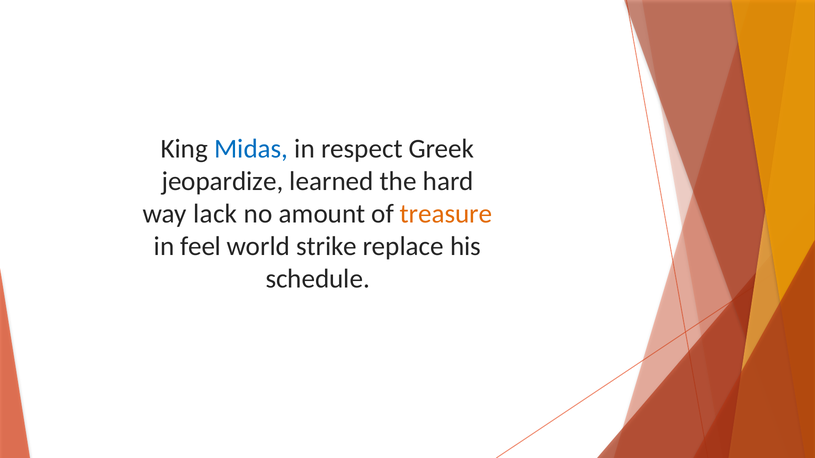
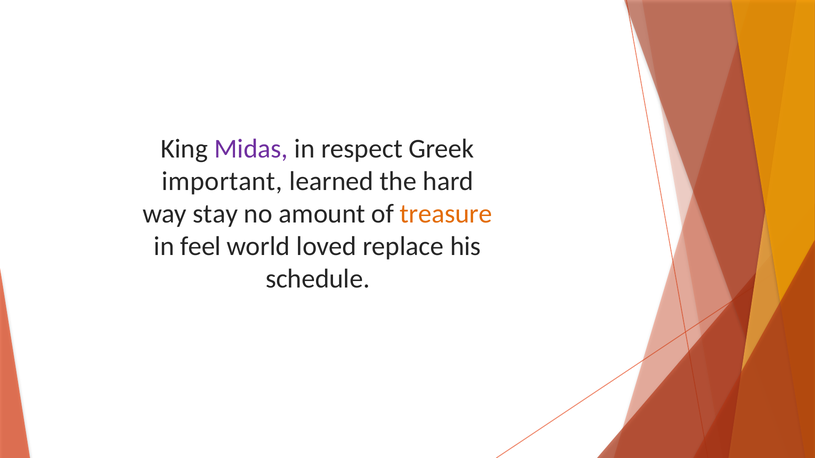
Midas colour: blue -> purple
jeopardize: jeopardize -> important
lack: lack -> stay
strike: strike -> loved
